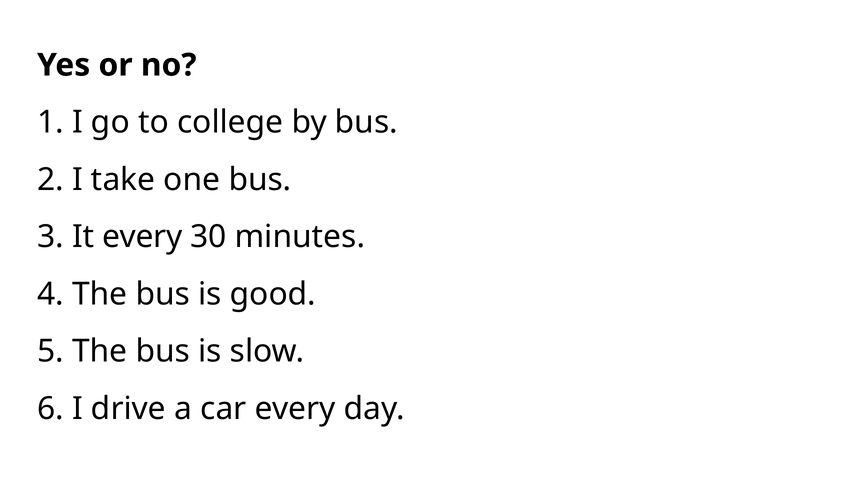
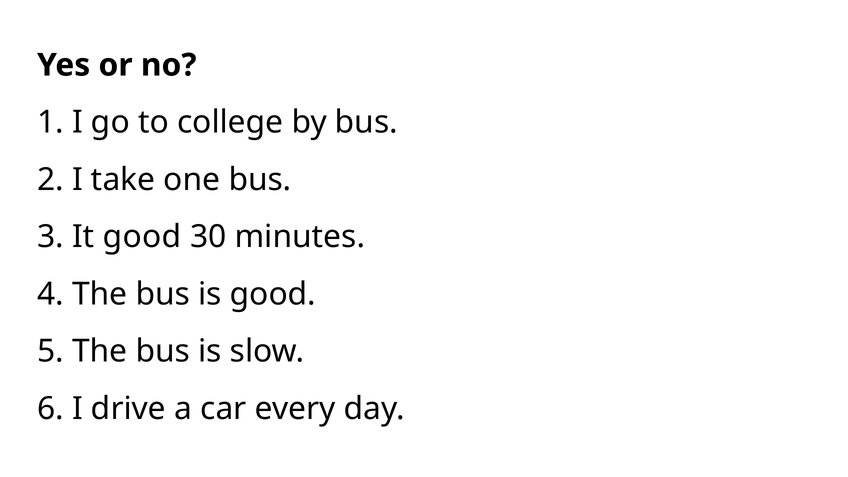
It every: every -> good
